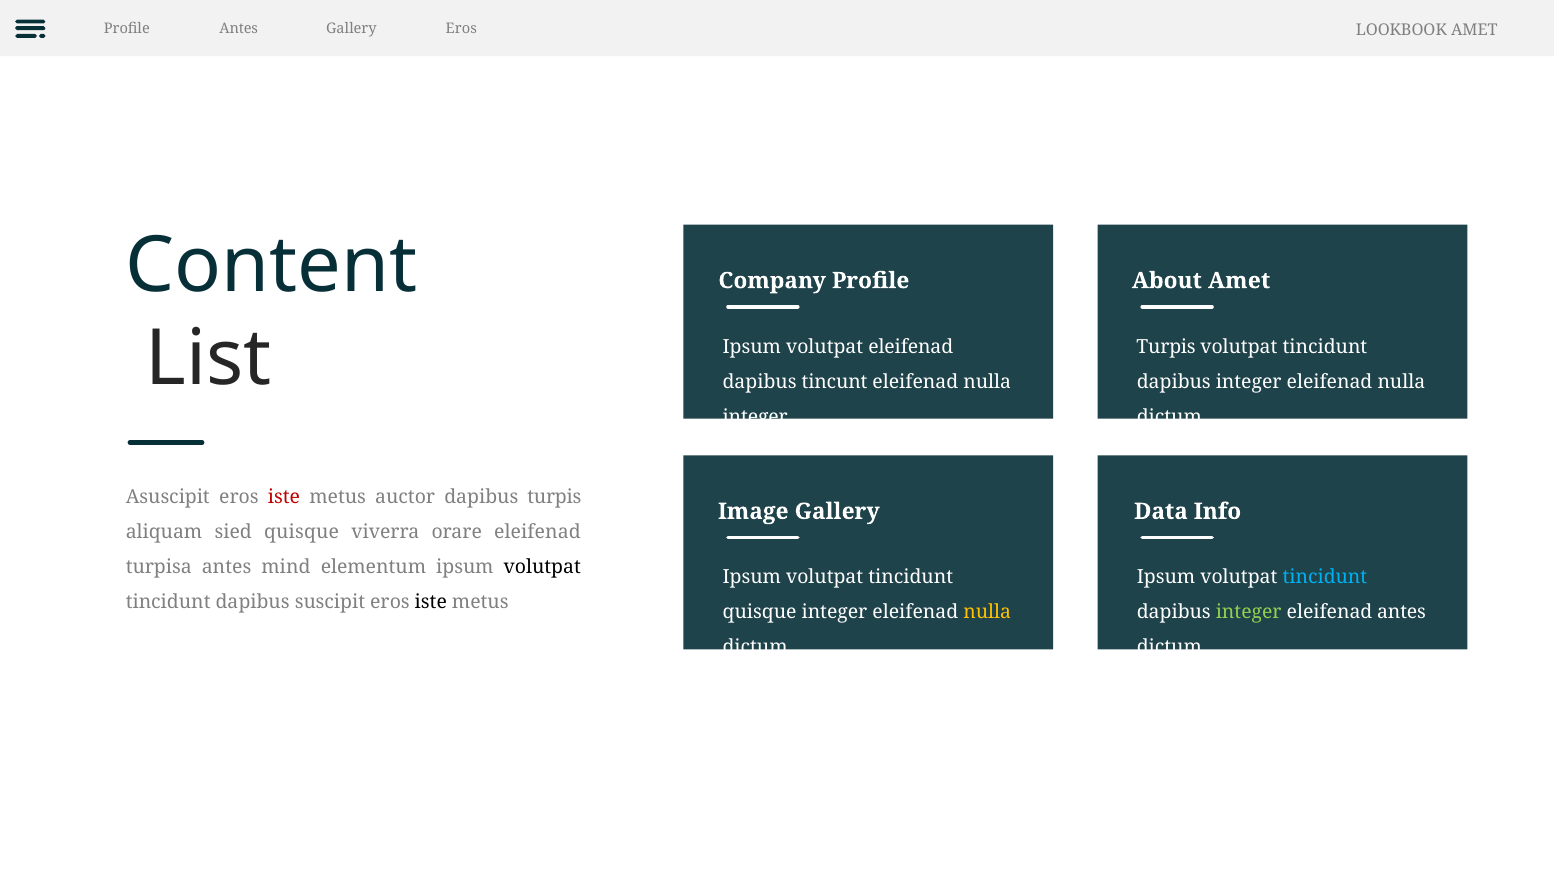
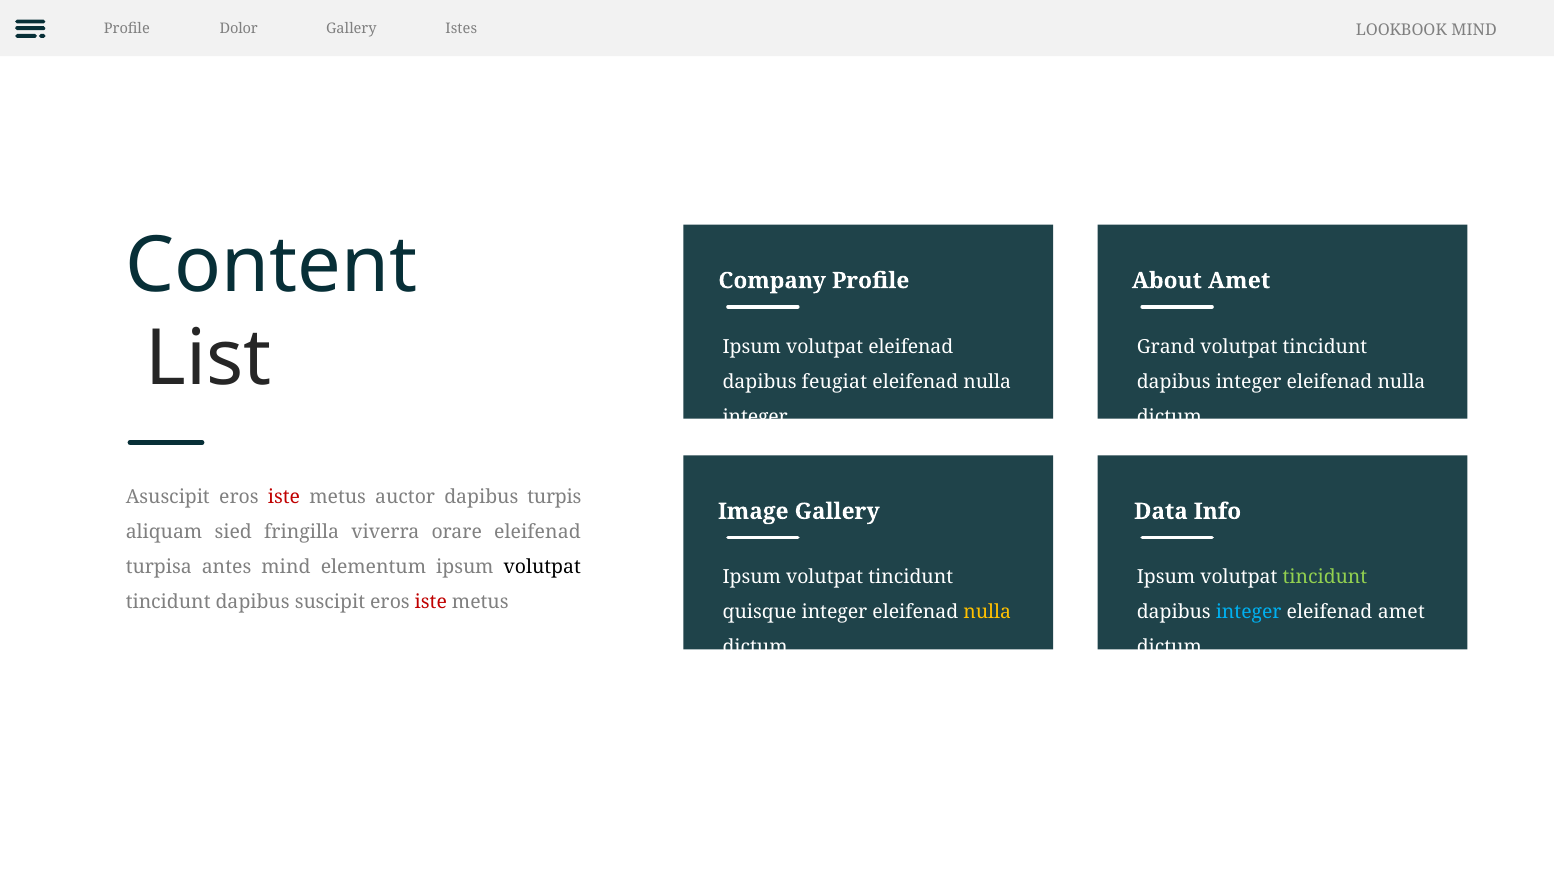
Profile Antes: Antes -> Dolor
Gallery Eros: Eros -> Istes
LOOKBOOK AMET: AMET -> MIND
Turpis at (1166, 347): Turpis -> Grand
tincunt: tincunt -> feugiat
sied quisque: quisque -> fringilla
tincidunt at (1325, 577) colour: light blue -> light green
iste at (431, 602) colour: black -> red
integer at (1249, 612) colour: light green -> light blue
eleifenad antes: antes -> amet
